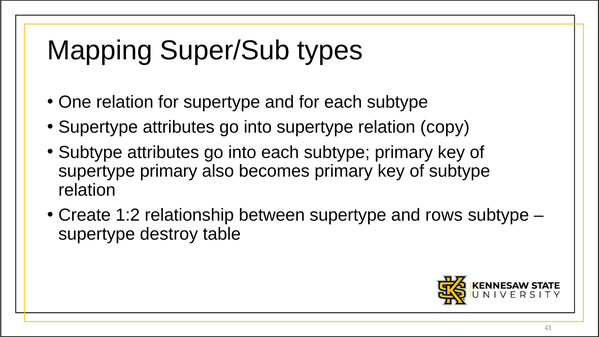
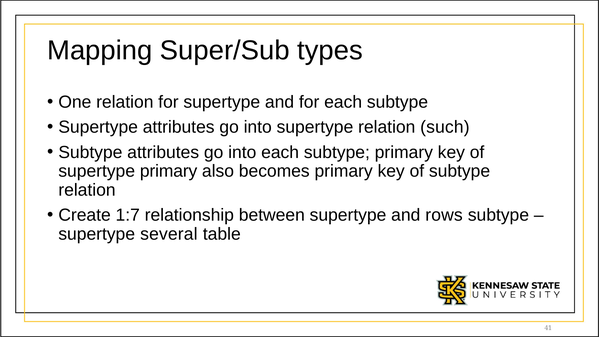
copy: copy -> such
1:2: 1:2 -> 1:7
destroy: destroy -> several
